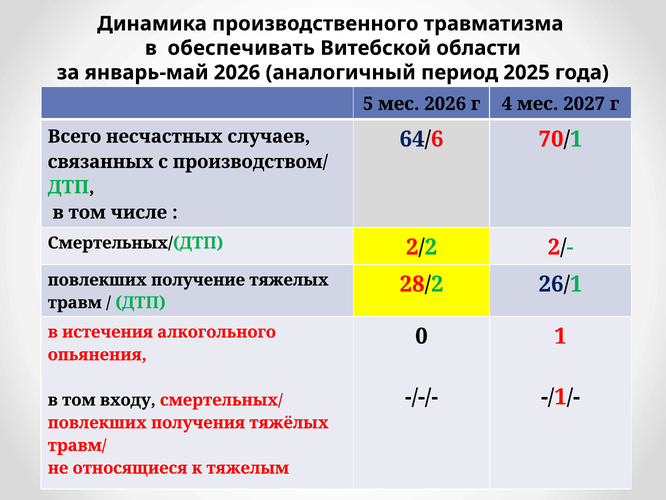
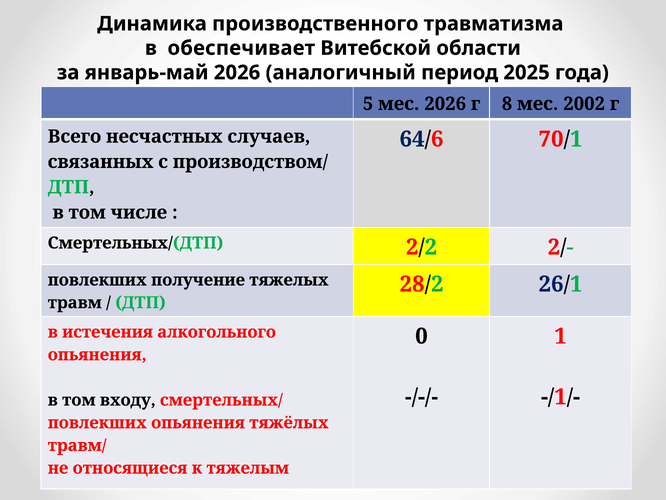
обеспечивать: обеспечивать -> обеспечивает
4: 4 -> 8
2027: 2027 -> 2002
повлекших получения: получения -> опьянения
